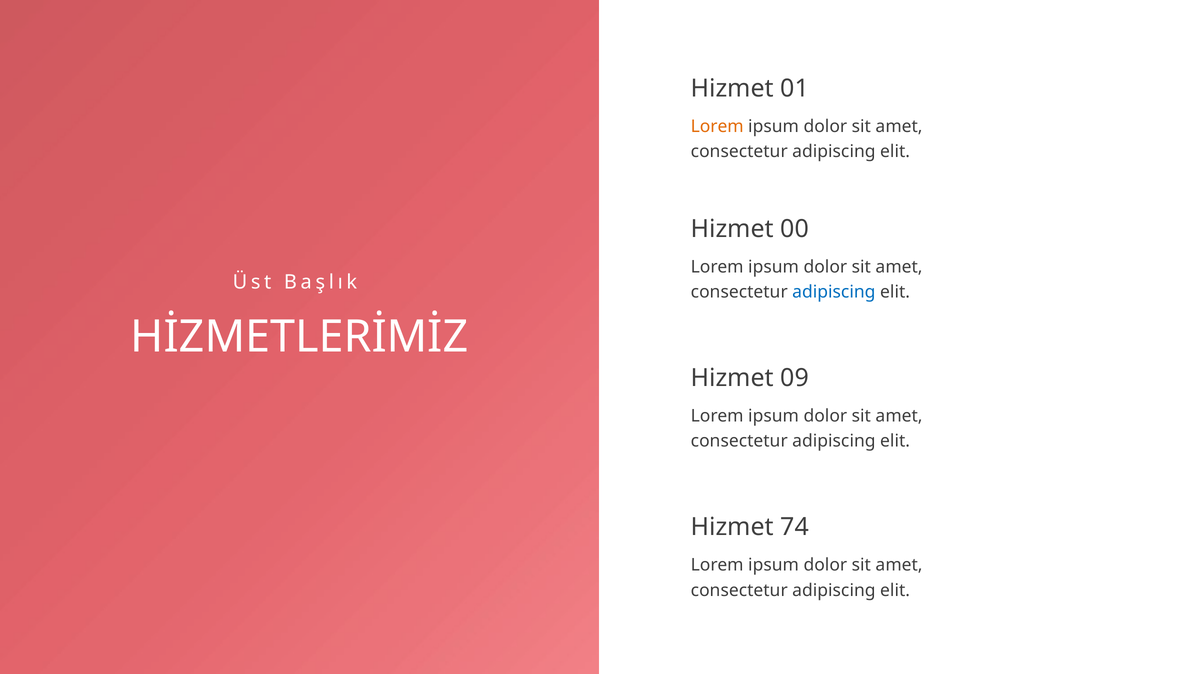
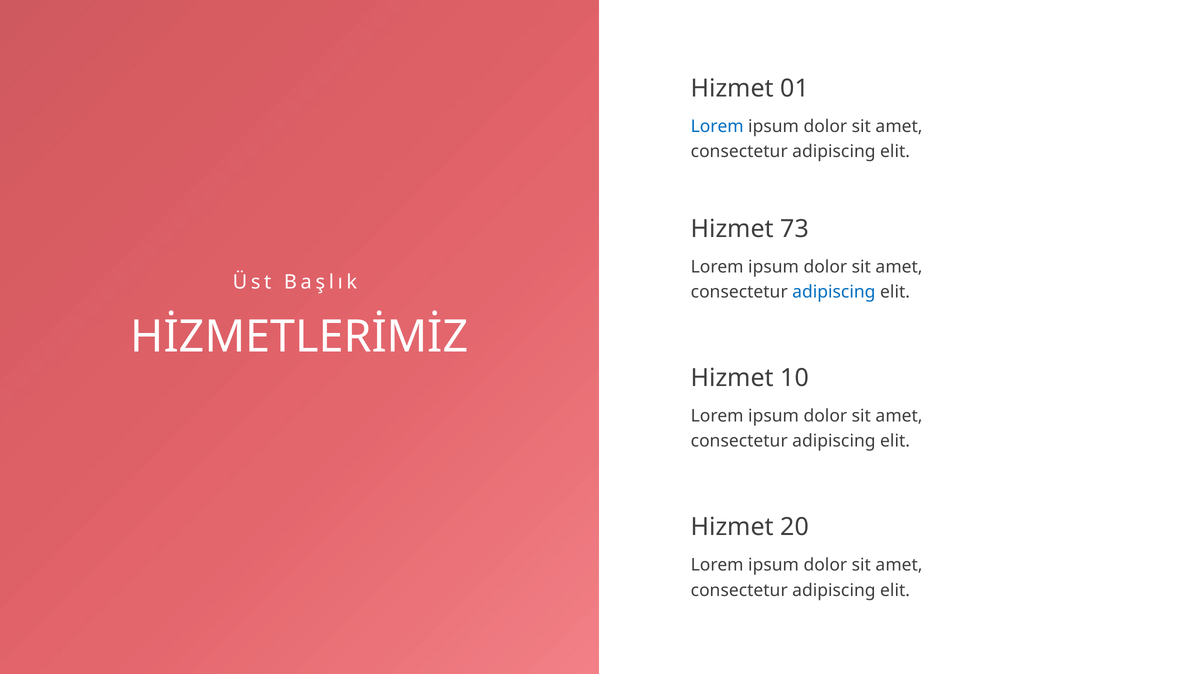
Lorem at (717, 126) colour: orange -> blue
00: 00 -> 73
09: 09 -> 10
74: 74 -> 20
